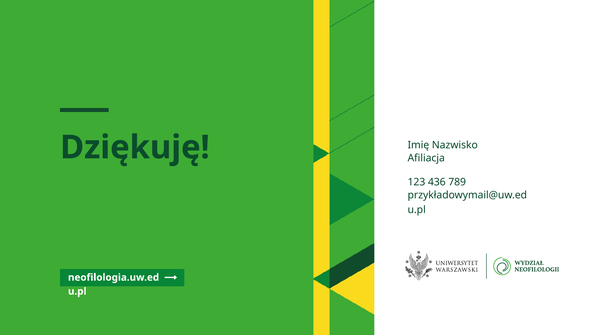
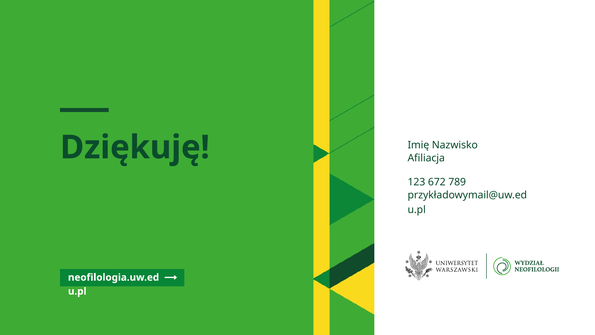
436: 436 -> 672
